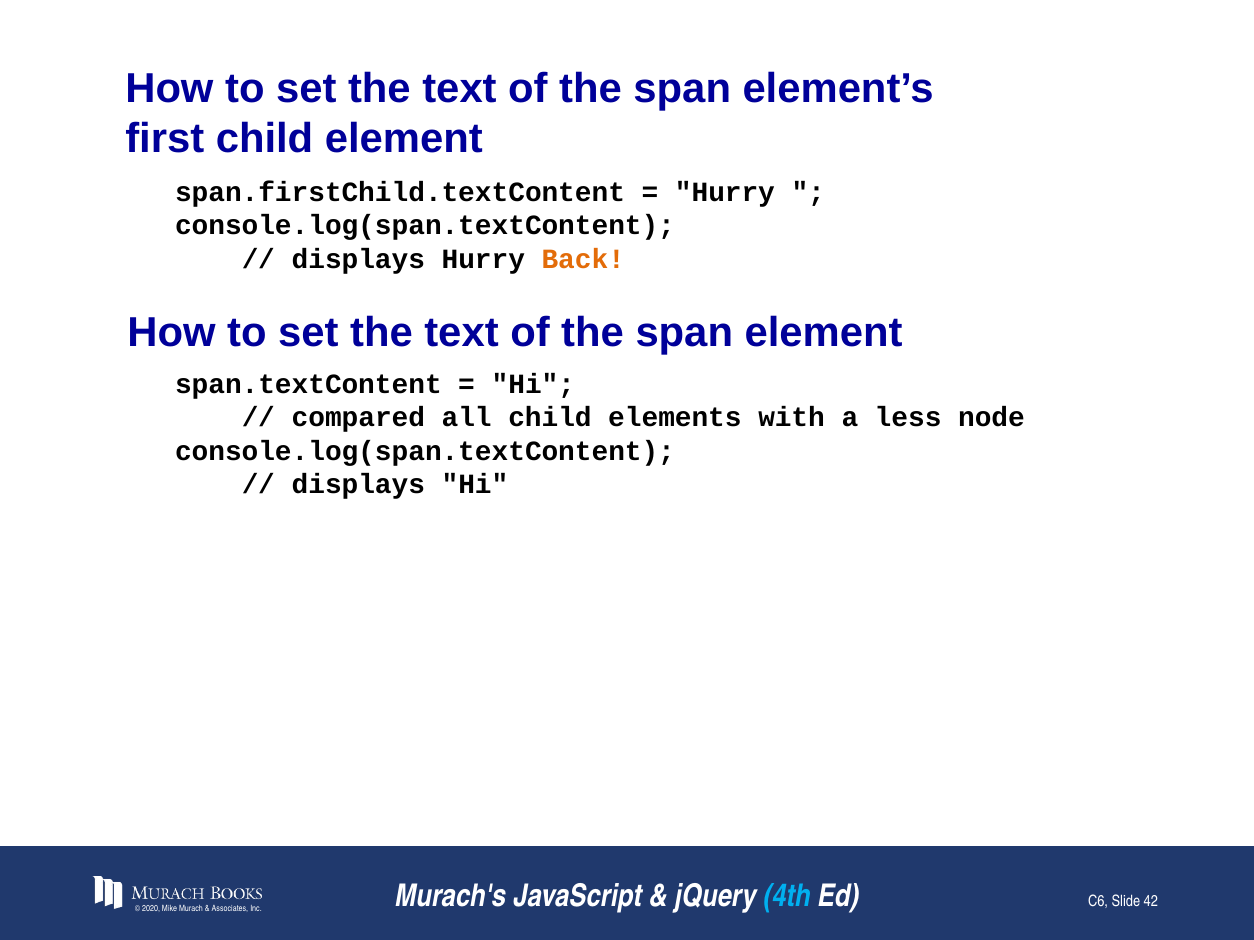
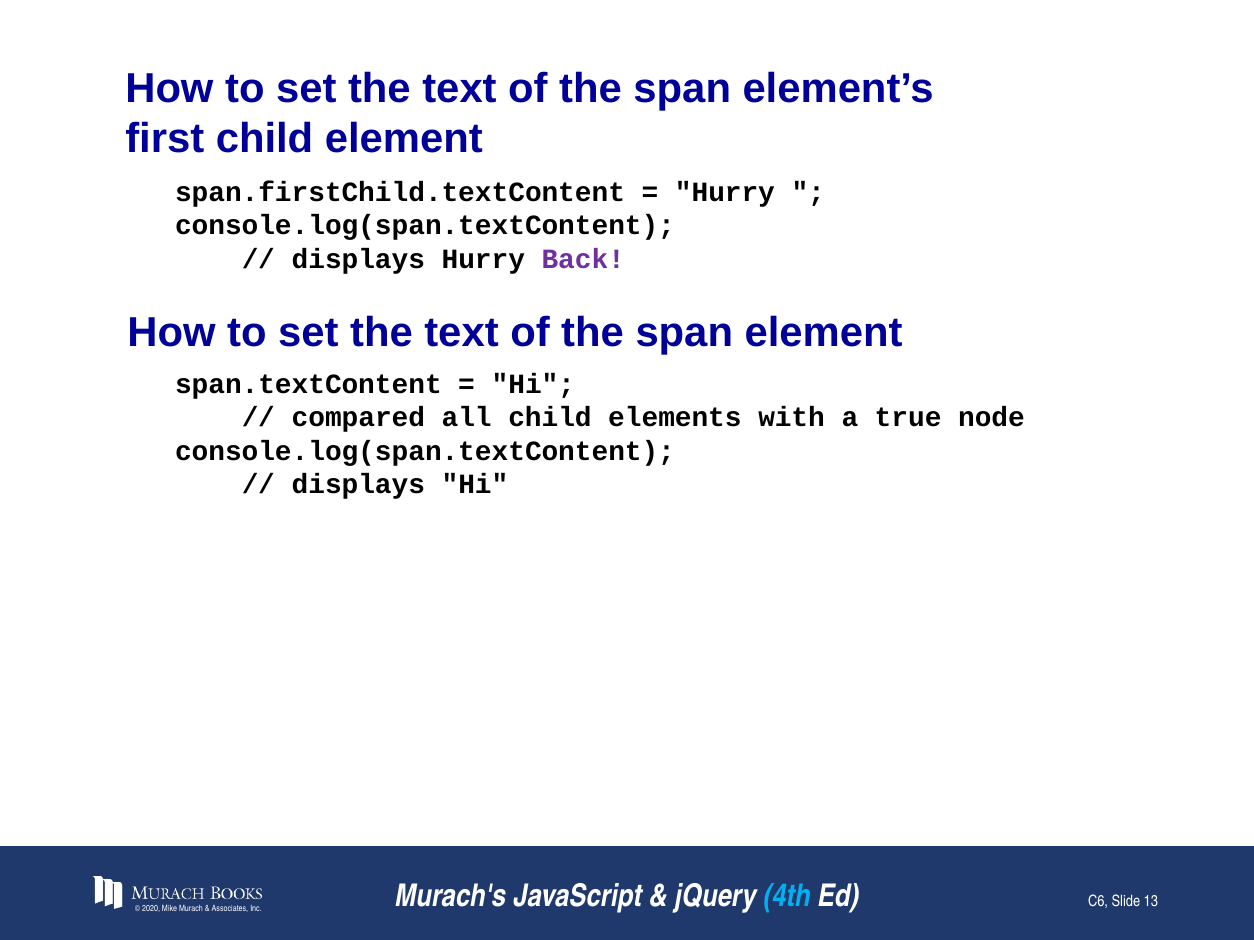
Back colour: orange -> purple
less: less -> true
42: 42 -> 13
